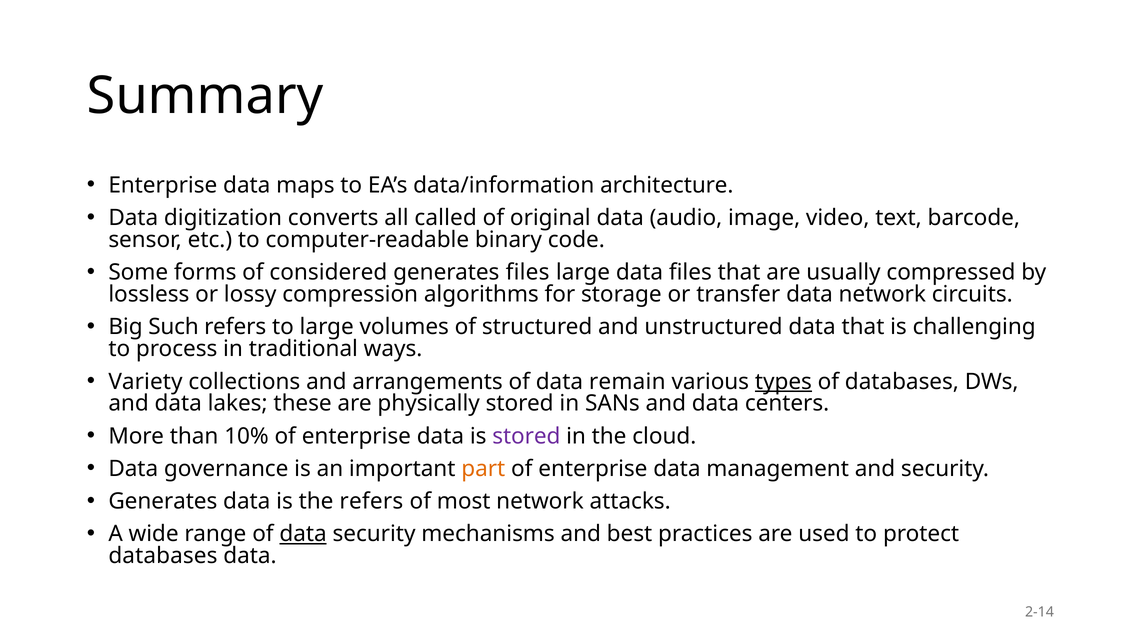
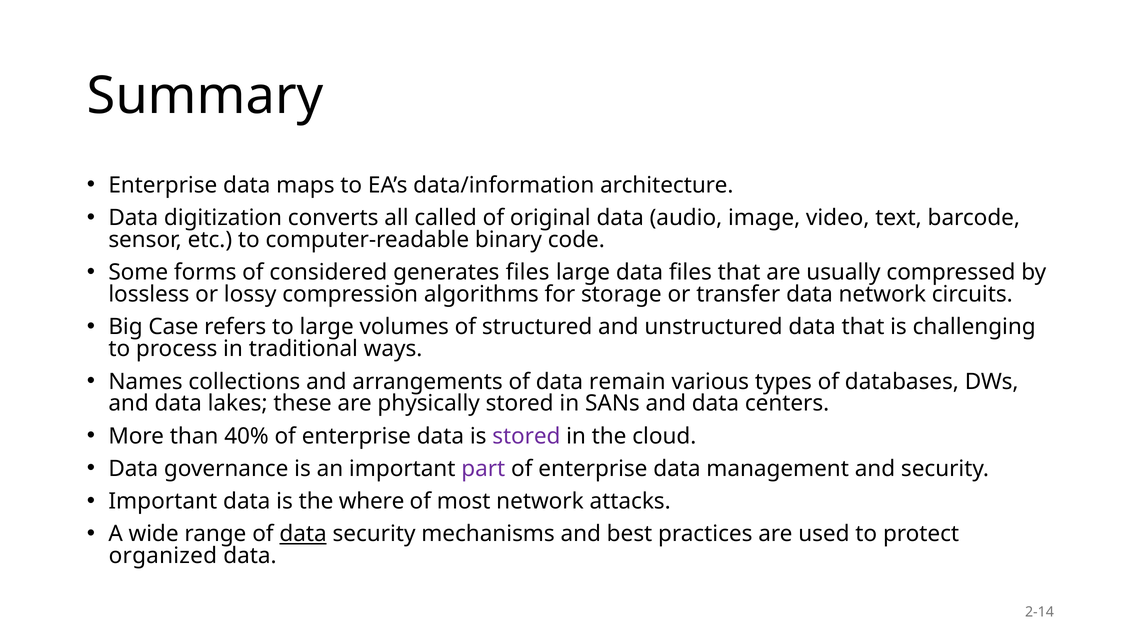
Such: Such -> Case
Variety: Variety -> Names
types underline: present -> none
10%: 10% -> 40%
part colour: orange -> purple
Generates at (163, 501): Generates -> Important
the refers: refers -> where
databases at (163, 556): databases -> organized
